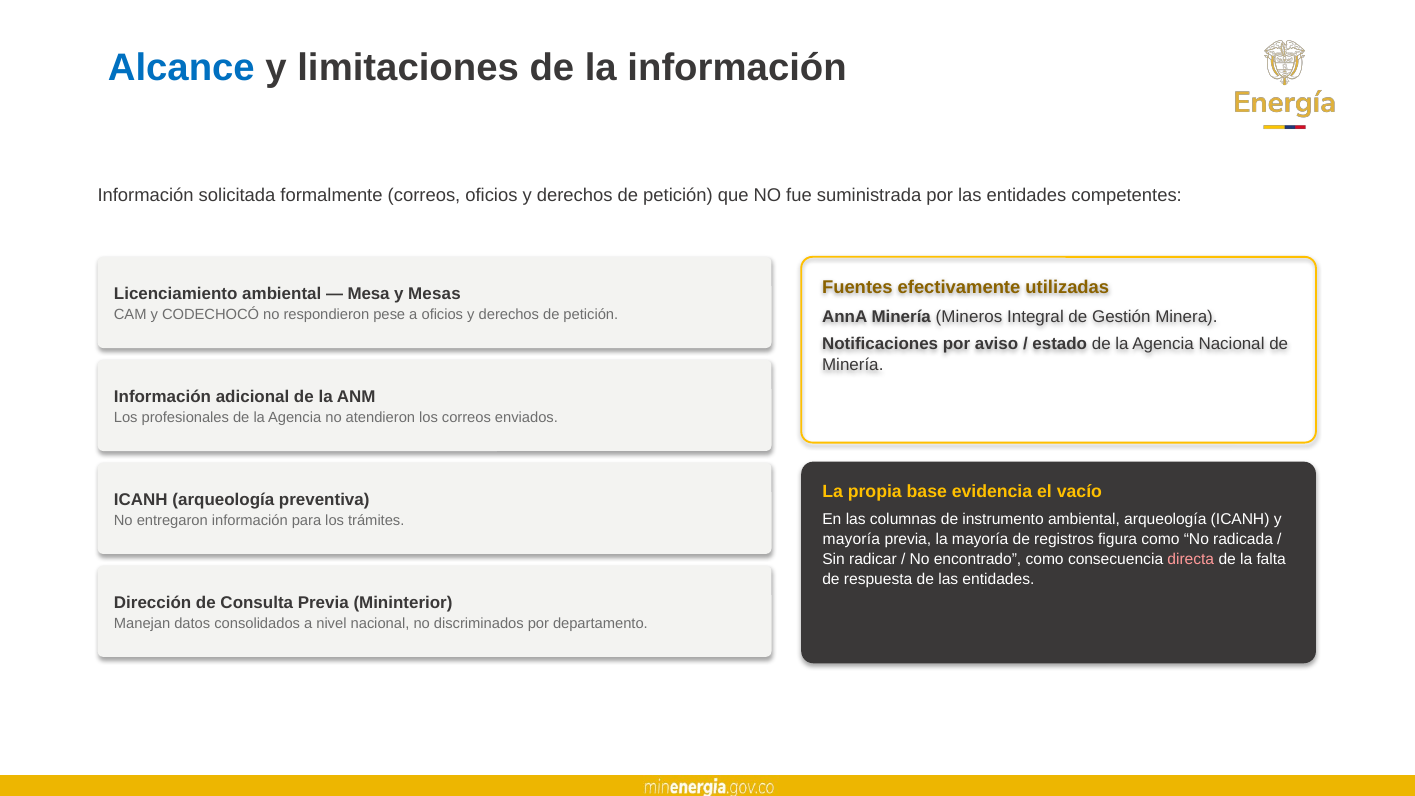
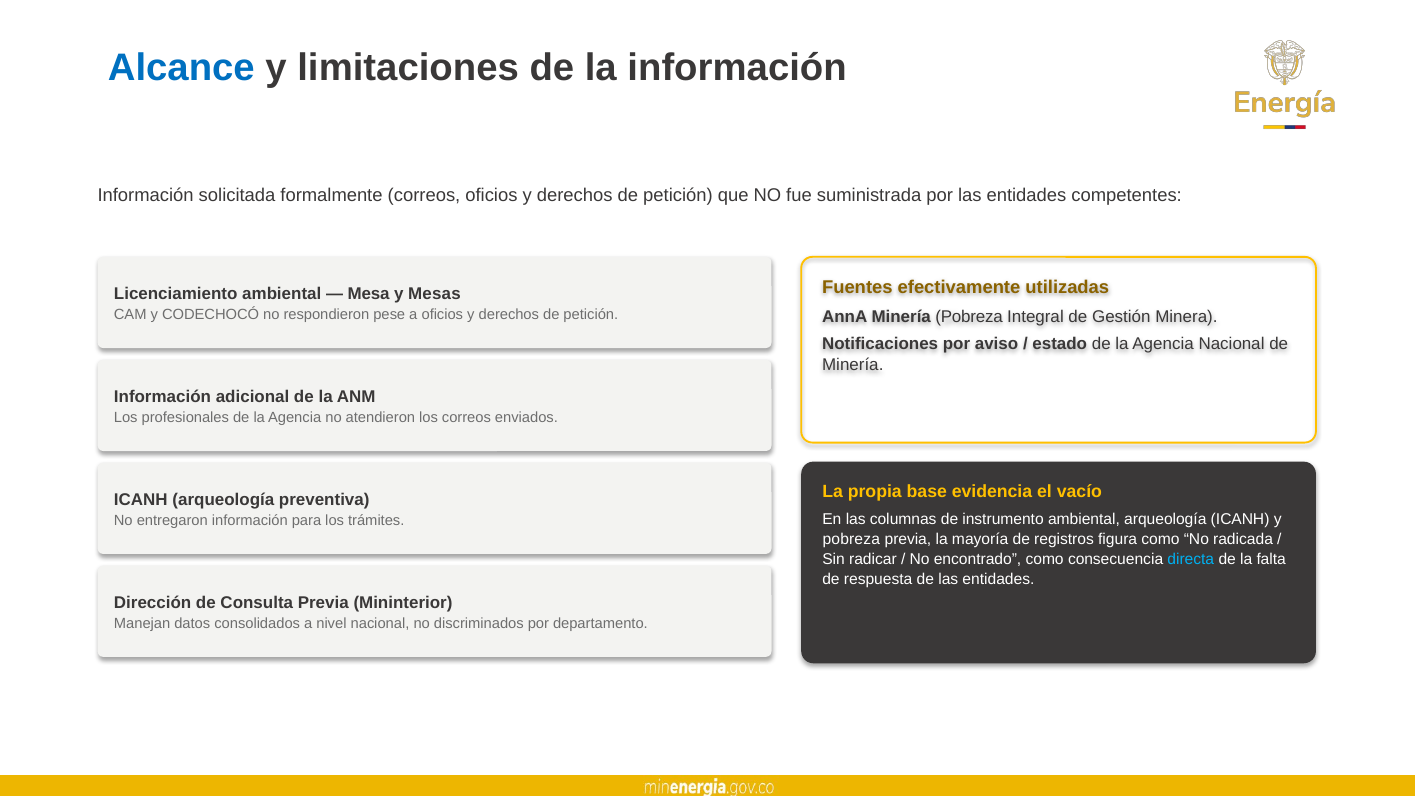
Minería Mineros: Mineros -> Pobreza
mayoría at (851, 539): mayoría -> pobreza
directa colour: pink -> light blue
